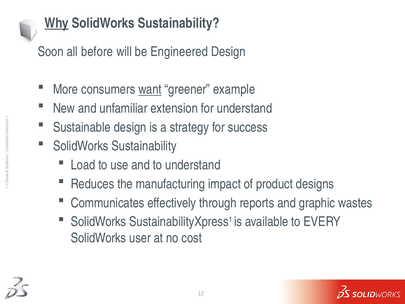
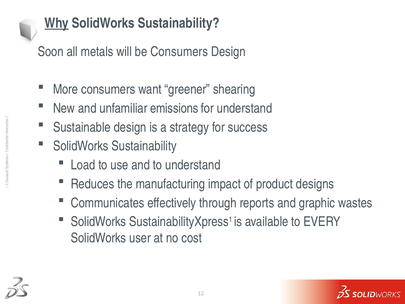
before: before -> metals
be Engineered: Engineered -> Consumers
want underline: present -> none
example: example -> shearing
extension: extension -> emissions
